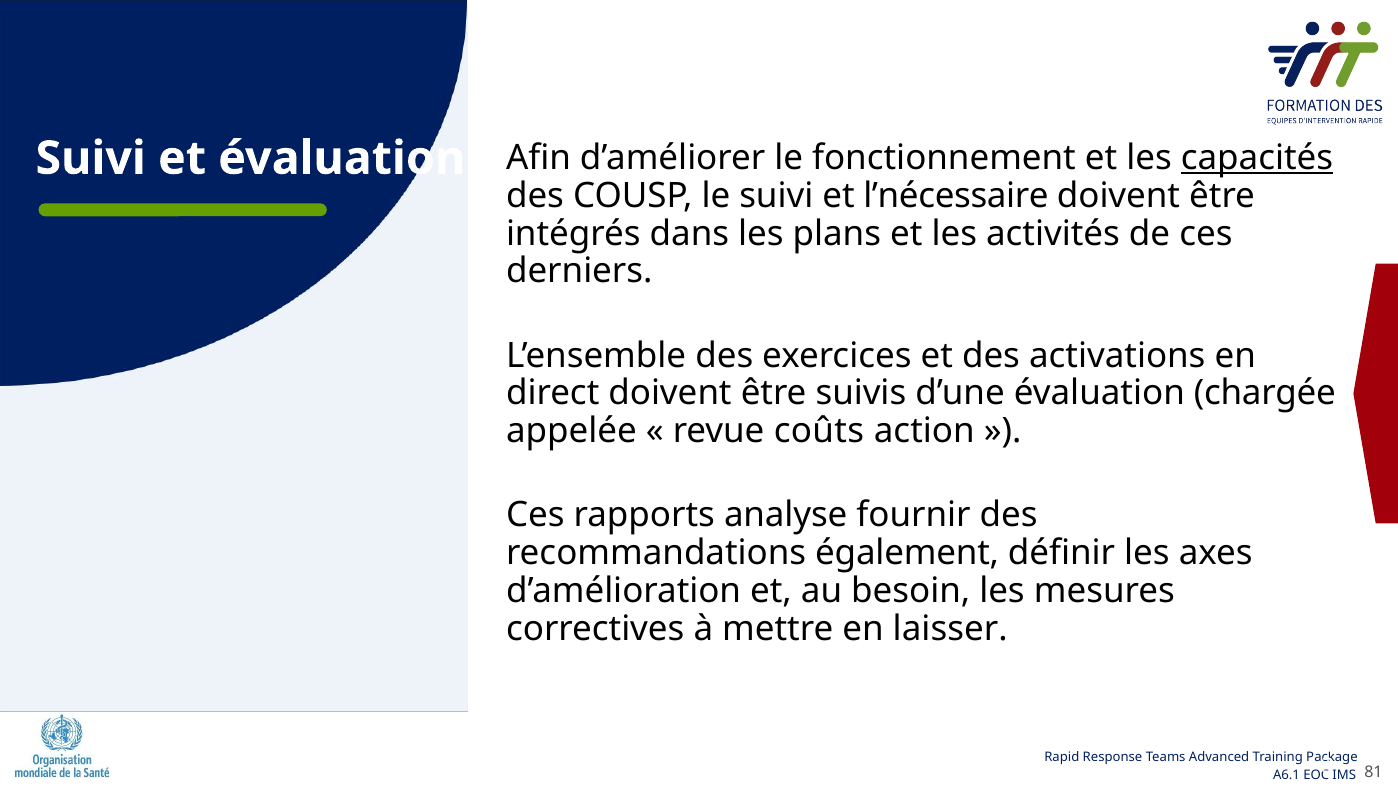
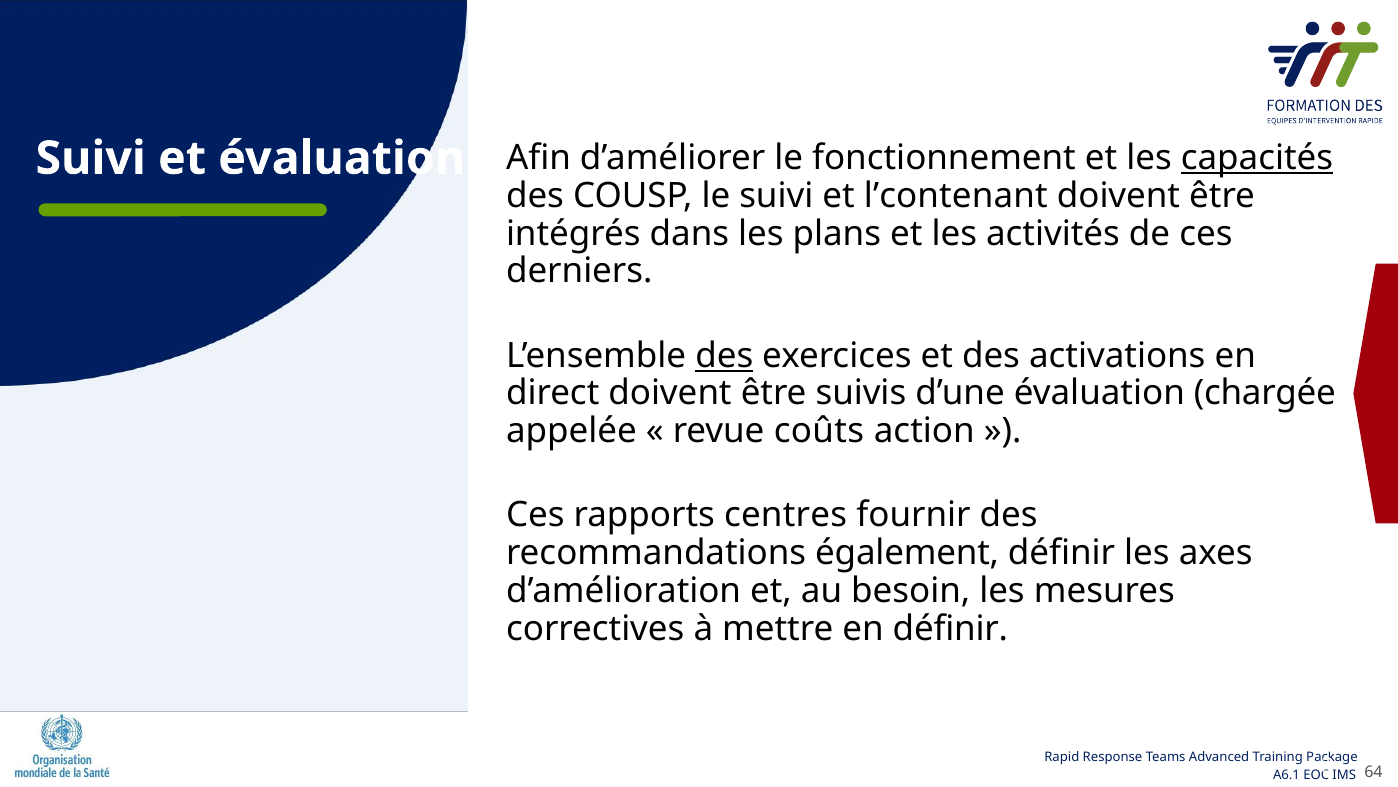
l’nécessaire: l’nécessaire -> l’contenant
des at (724, 355) underline: none -> present
analyse: analyse -> centres
en laisser: laisser -> définir
81: 81 -> 64
